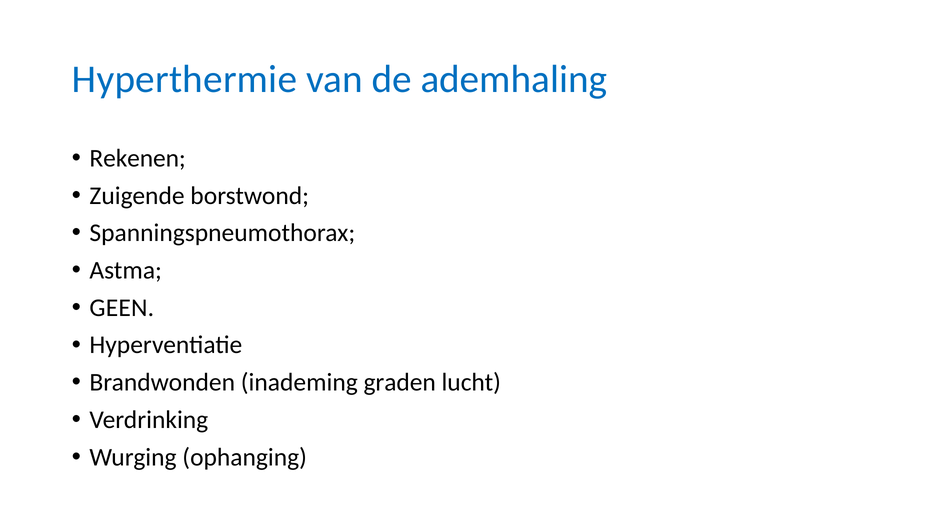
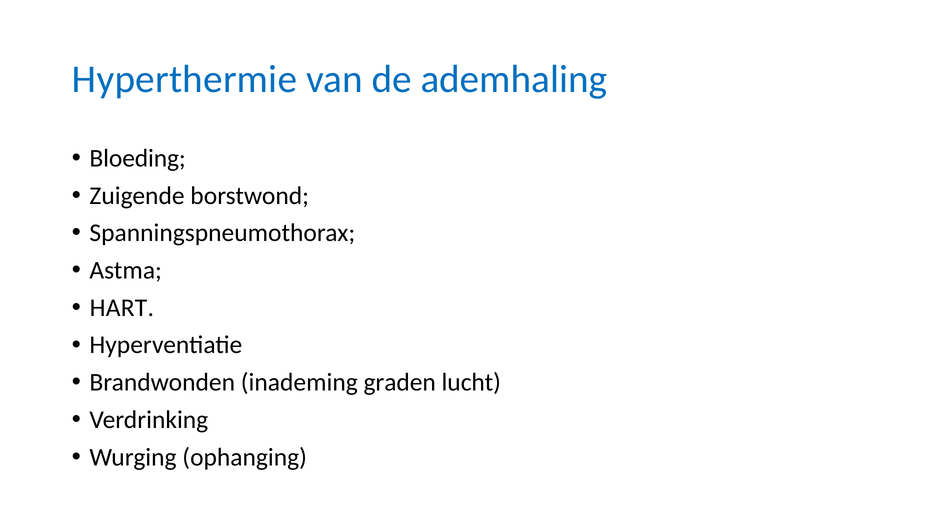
Rekenen: Rekenen -> Bloeding
GEEN: GEEN -> HART
